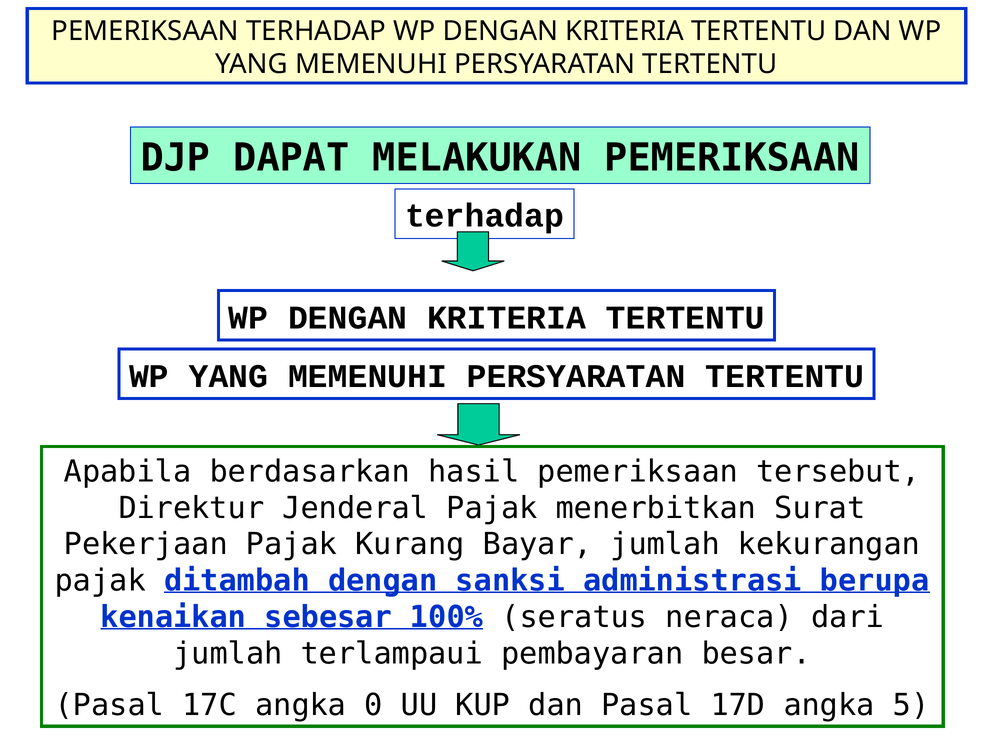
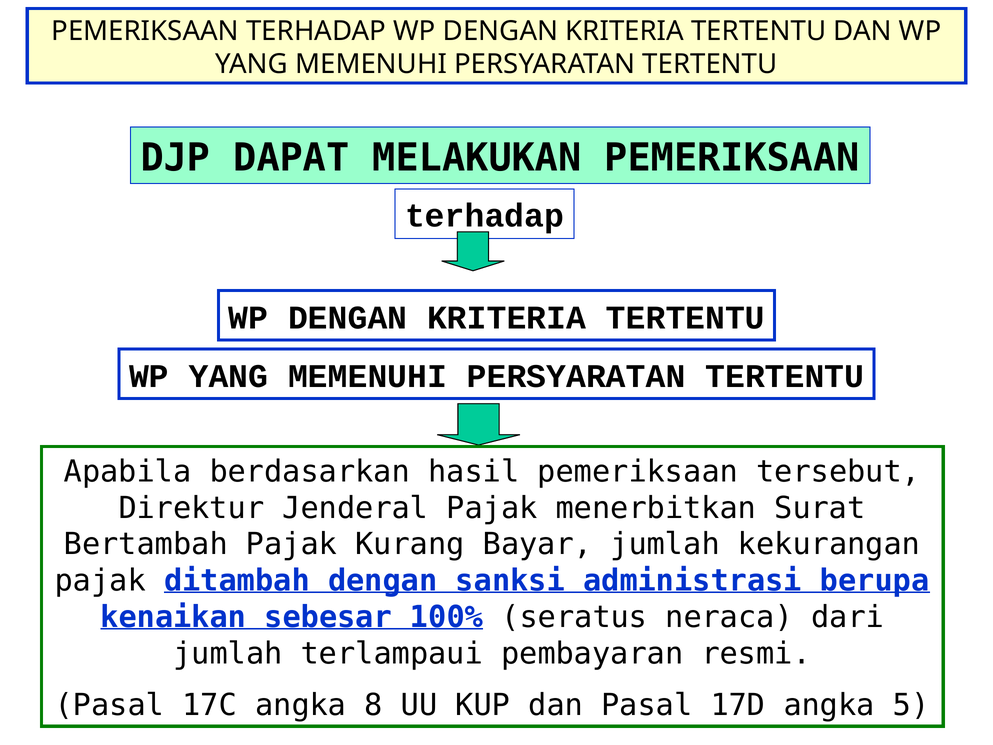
Pekerjaan: Pekerjaan -> Bertambah
besar: besar -> resmi
0: 0 -> 8
